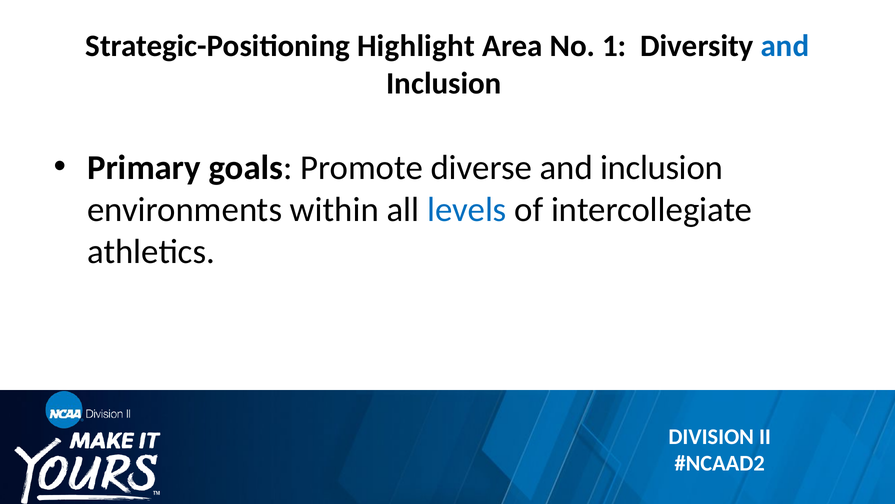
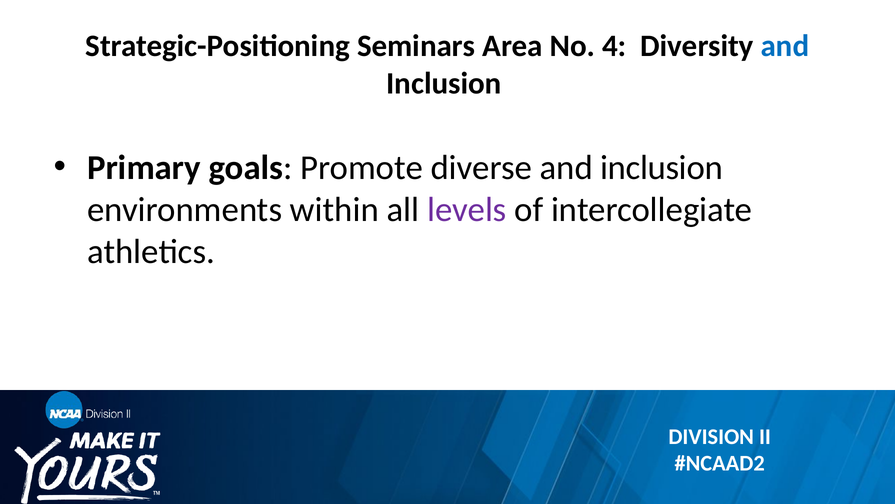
Highlight: Highlight -> Seminars
1: 1 -> 4
levels colour: blue -> purple
